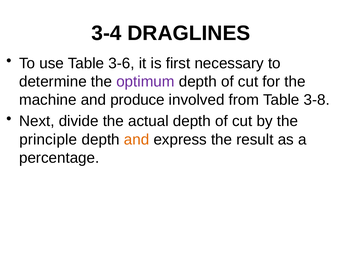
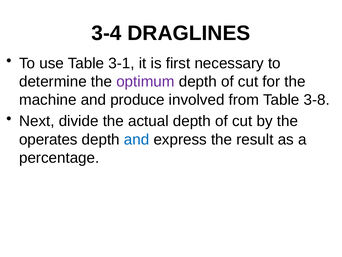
3-6: 3-6 -> 3-1
principle: principle -> operates
and at (137, 139) colour: orange -> blue
